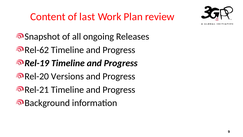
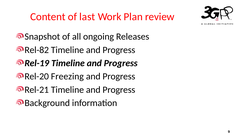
Rel-62: Rel-62 -> Rel-82
Versions: Versions -> Freezing
